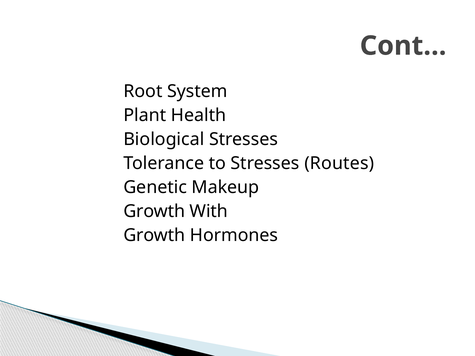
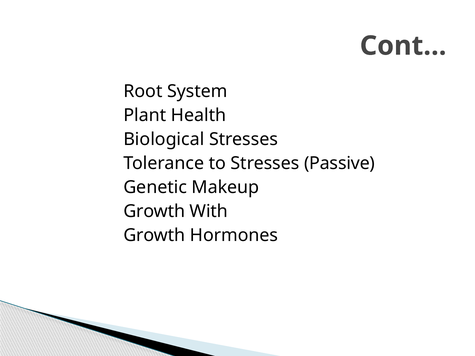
Routes: Routes -> Passive
